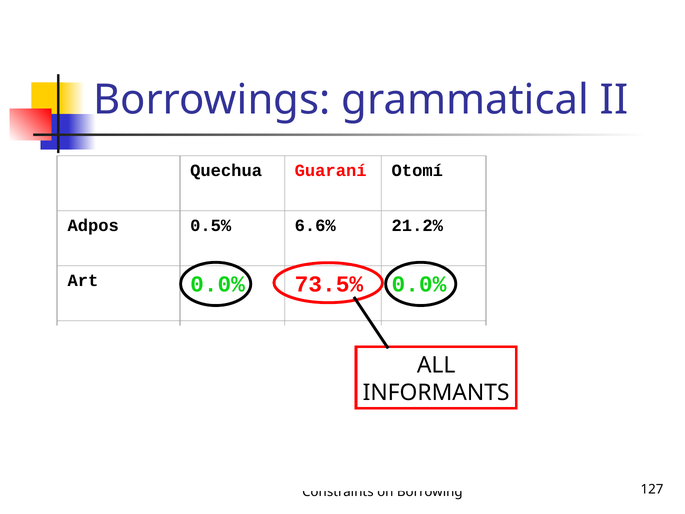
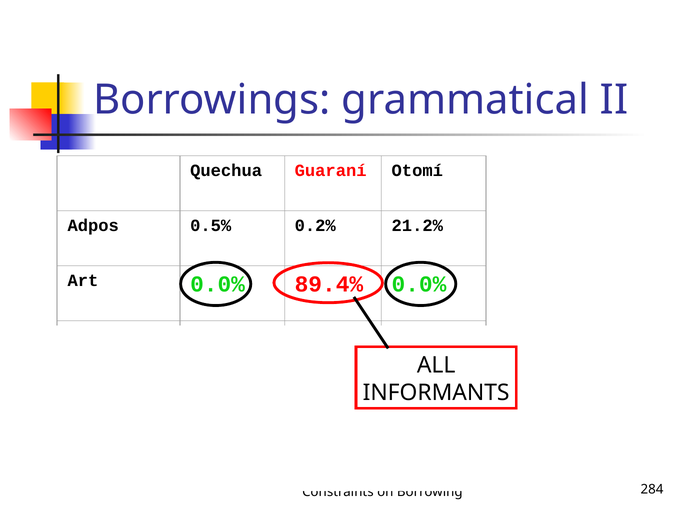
6.6%: 6.6% -> 0.2%
73.5%: 73.5% -> 89.4%
127: 127 -> 284
